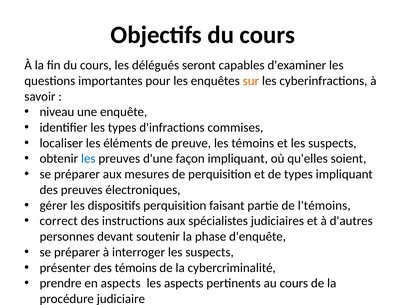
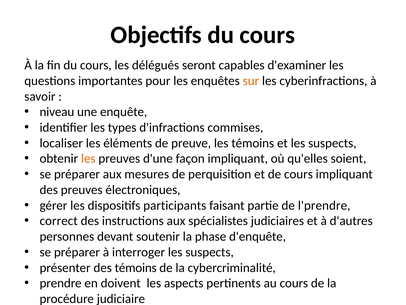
les at (88, 158) colour: blue -> orange
de types: types -> cours
dispositifs perquisition: perquisition -> participants
l'témoins: l'témoins -> l'prendre
en aspects: aspects -> doivent
